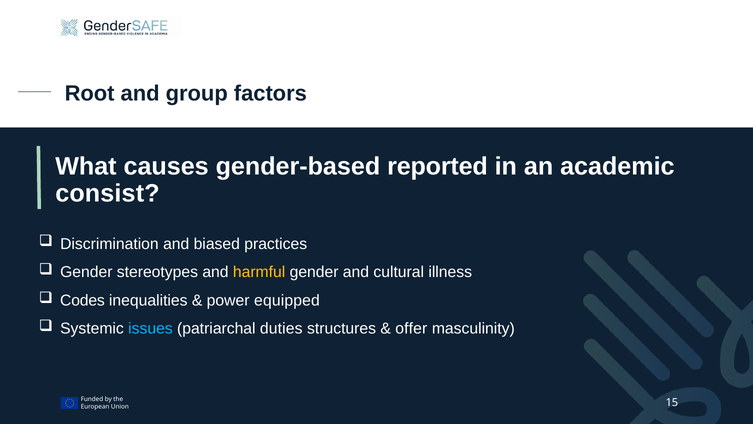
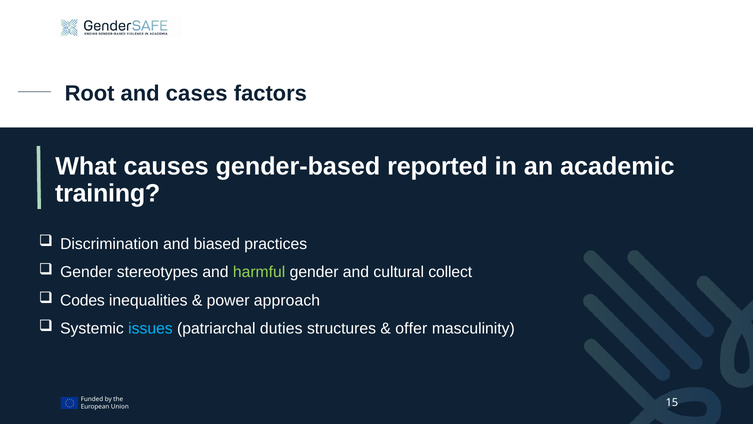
group: group -> cases
consist: consist -> training
harmful colour: yellow -> light green
illness: illness -> collect
equipped: equipped -> approach
